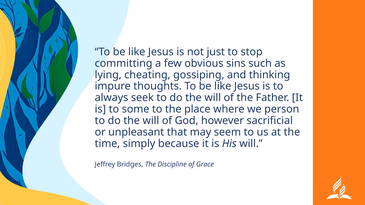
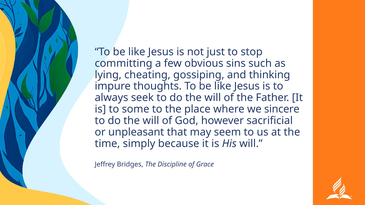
person: person -> sincere
